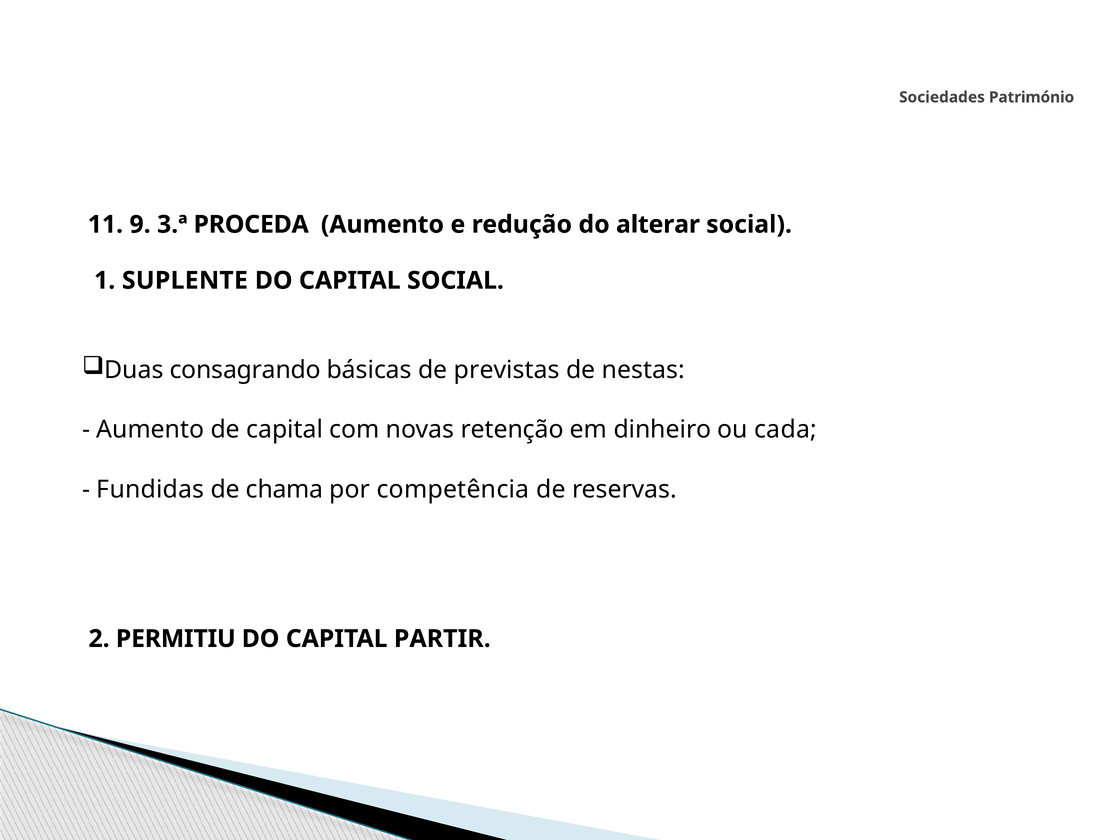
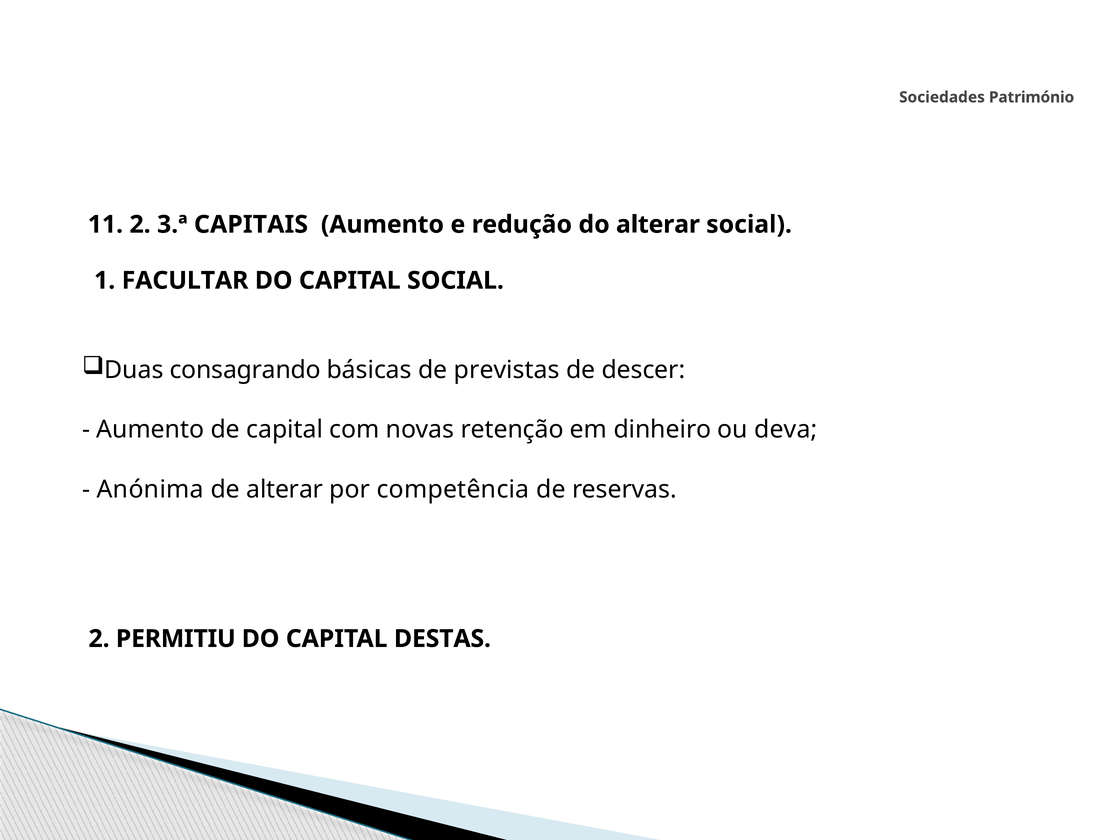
11 9: 9 -> 2
PROCEDA: PROCEDA -> CAPITAIS
SUPLENTE: SUPLENTE -> FACULTAR
nestas: nestas -> descer
cada: cada -> deva
Fundidas: Fundidas -> Anónima
de chama: chama -> alterar
PARTIR: PARTIR -> DESTAS
